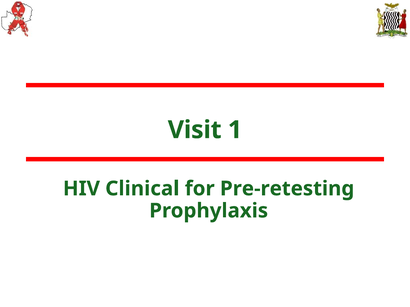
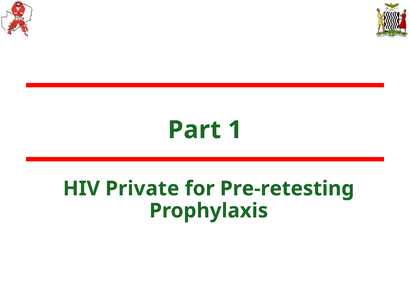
Visit: Visit -> Part
Clinical: Clinical -> Private
